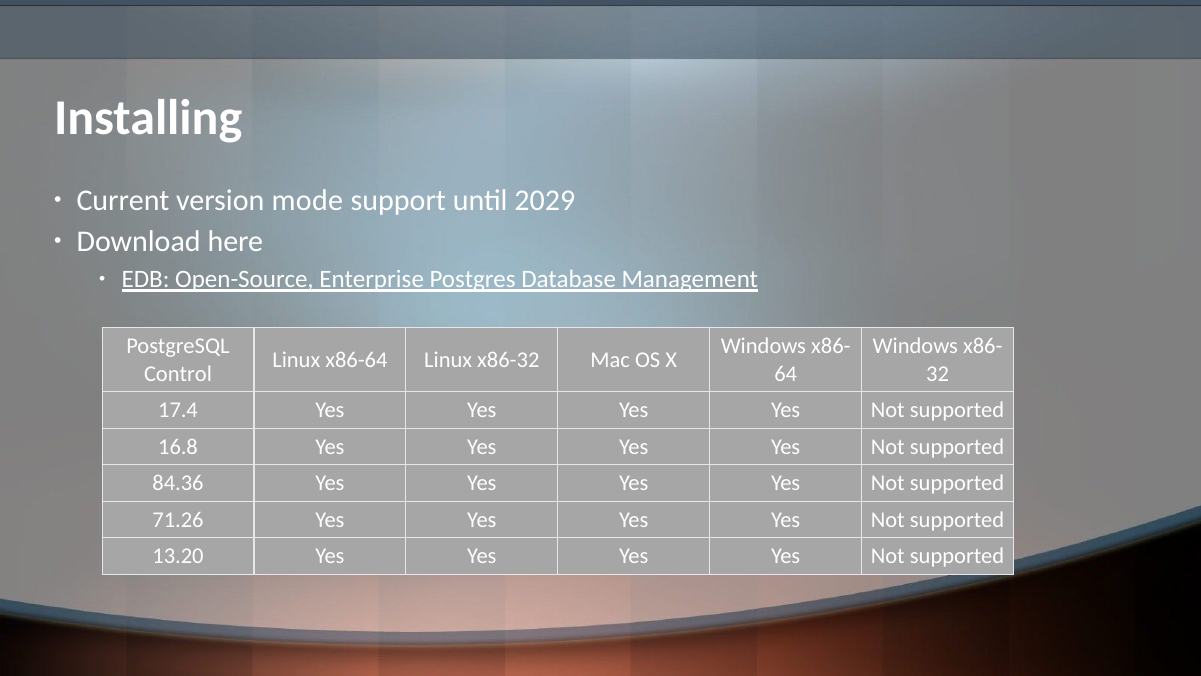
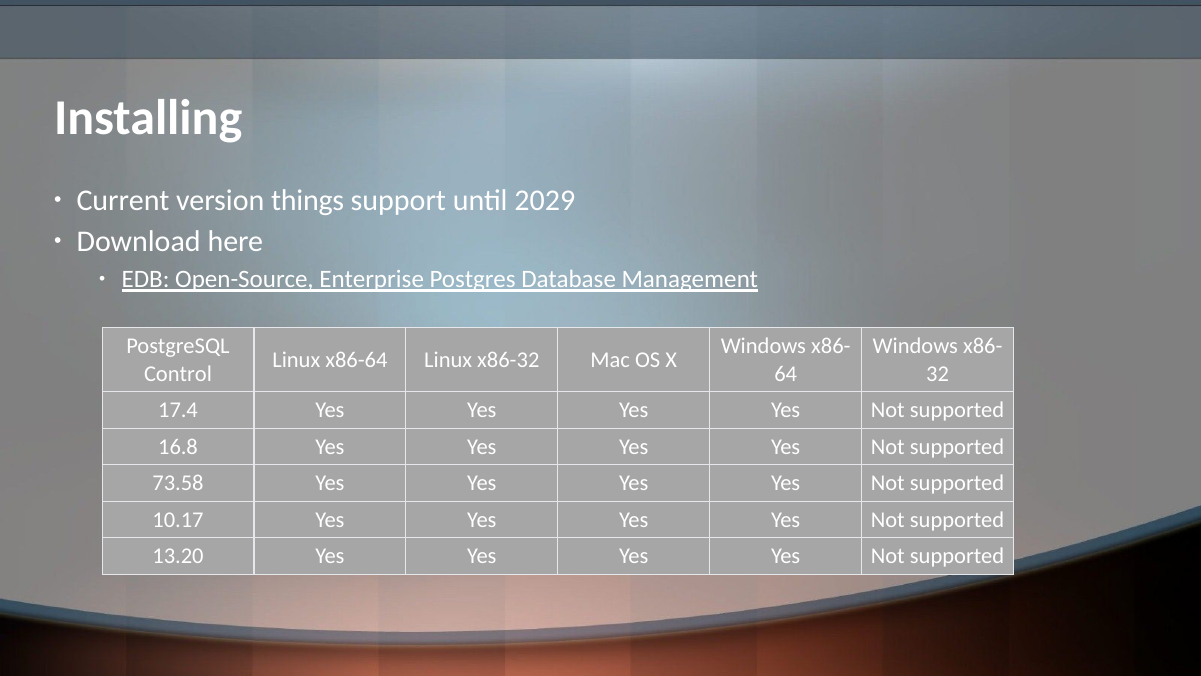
mode: mode -> things
84.36: 84.36 -> 73.58
71.26: 71.26 -> 10.17
